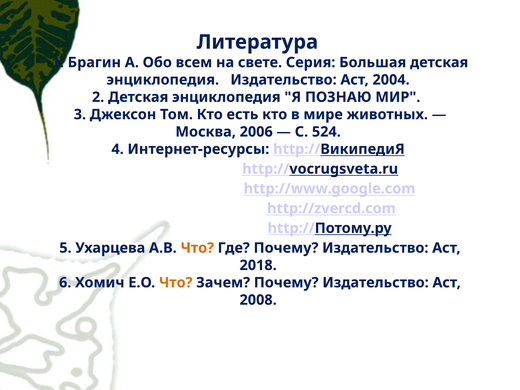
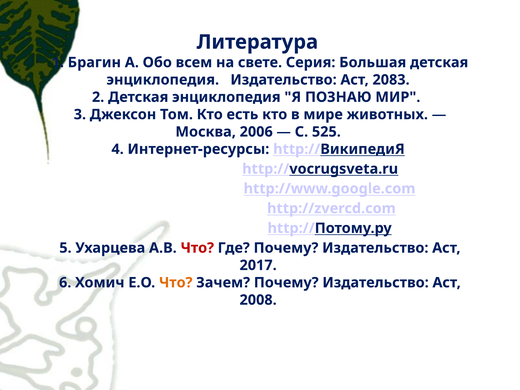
2004: 2004 -> 2083
524: 524 -> 525
Что at (197, 248) colour: orange -> red
2018: 2018 -> 2017
